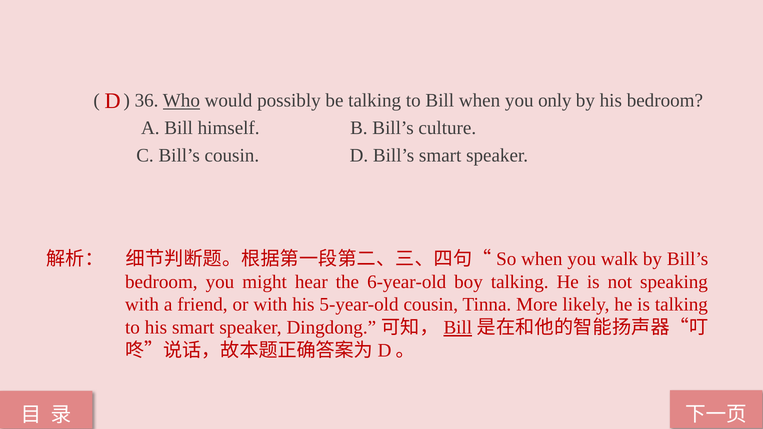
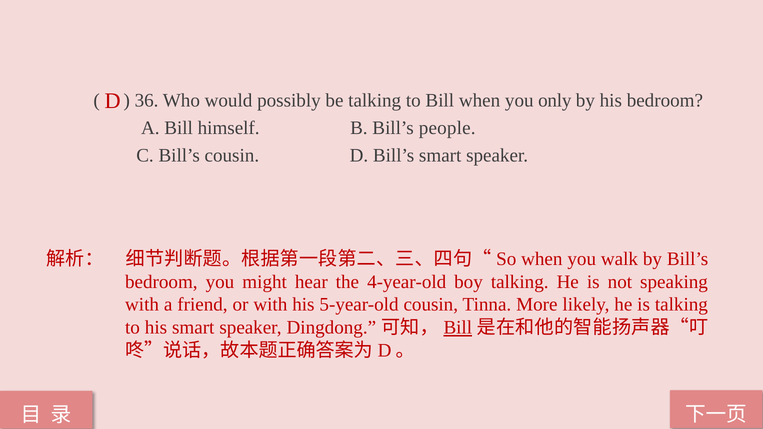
Who underline: present -> none
culture: culture -> people
6-year-old: 6-year-old -> 4-year-old
